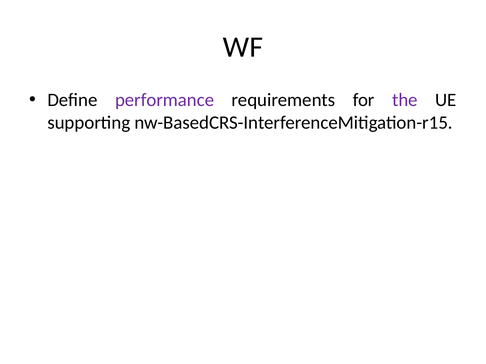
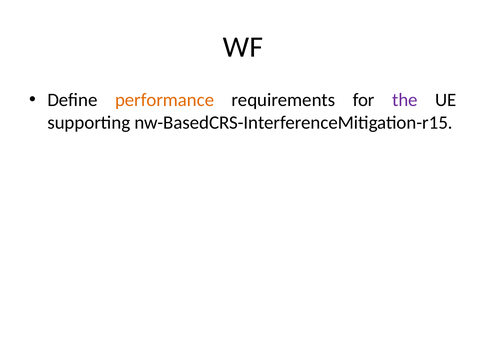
performance colour: purple -> orange
